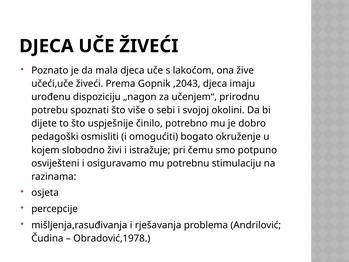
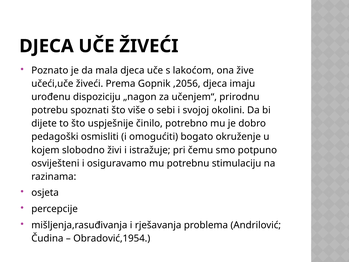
,2043: ,2043 -> ,2056
Obradović,1978: Obradović,1978 -> Obradović,1954
